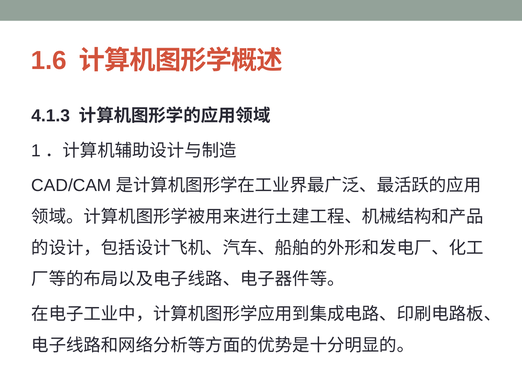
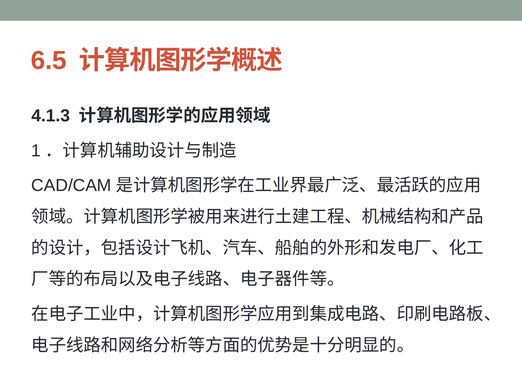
1.6: 1.6 -> 6.5
